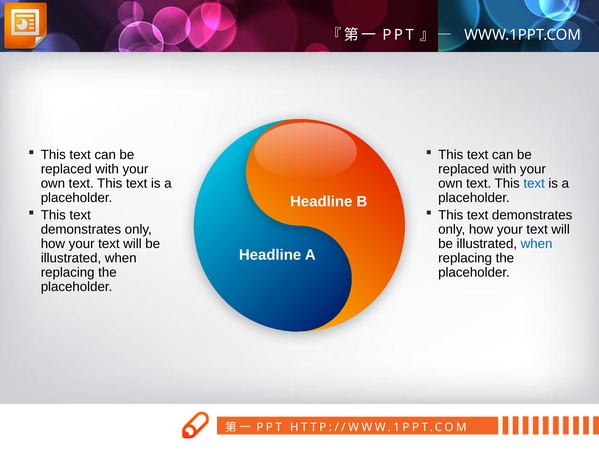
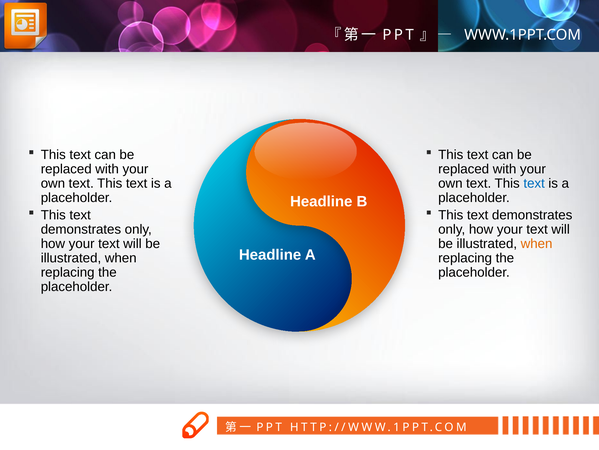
when at (537, 243) colour: blue -> orange
